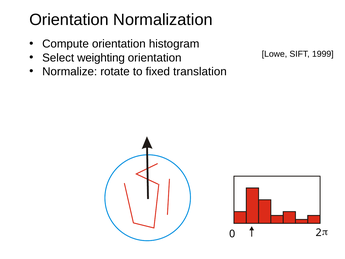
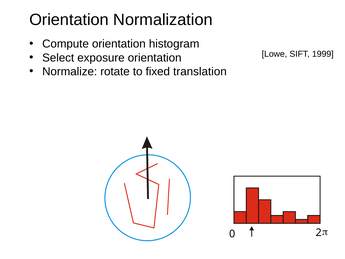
weighting: weighting -> exposure
